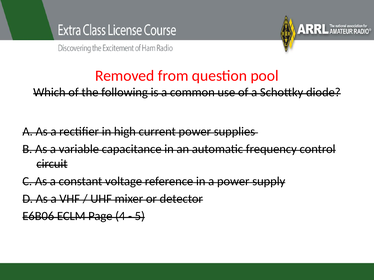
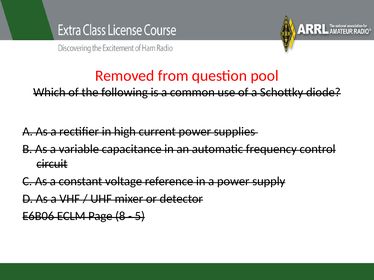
4: 4 -> 8
